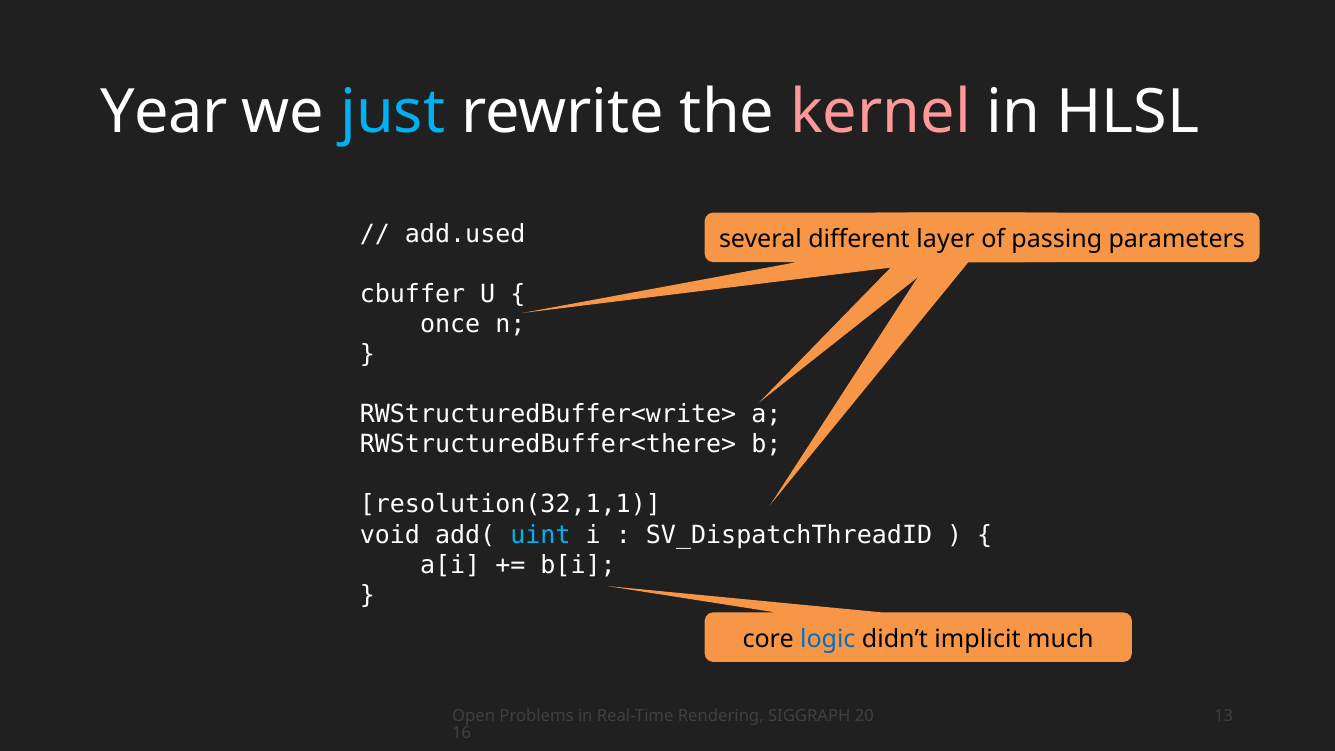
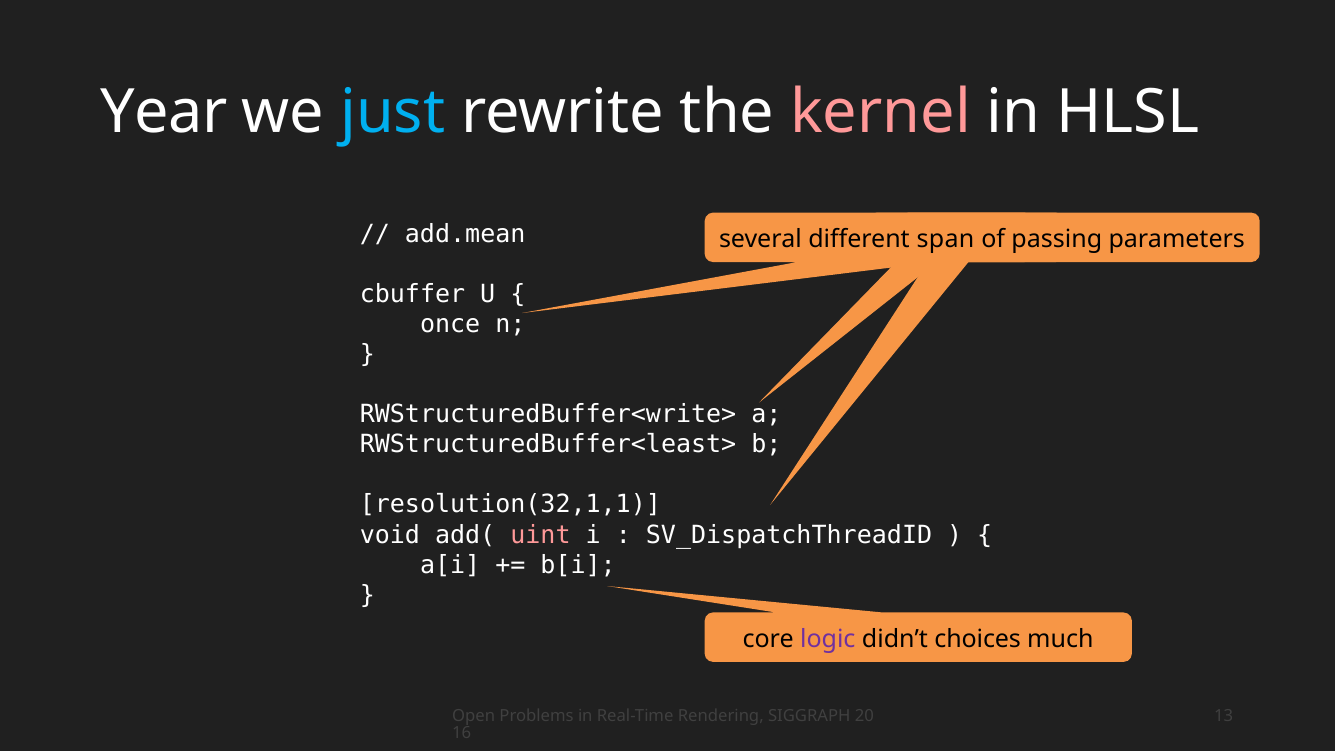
add.used: add.used -> add.mean
layer: layer -> span
RWStructuredBuffer<there>: RWStructuredBuffer<there> -> RWStructuredBuffer<least>
uint colour: light blue -> pink
logic colour: blue -> purple
implicit: implicit -> choices
